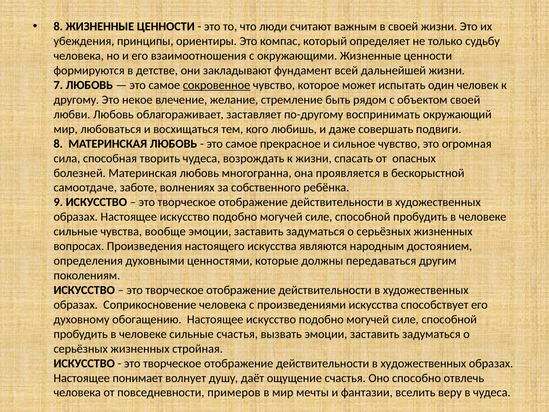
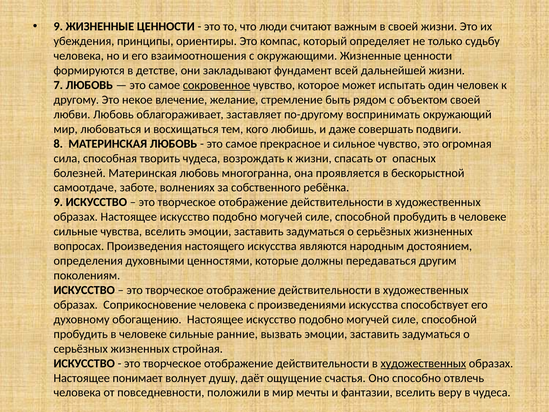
8 at (58, 27): 8 -> 9
чувства вообще: вообще -> вселить
сильные счастья: счастья -> ранние
художественных at (423, 363) underline: none -> present
примеров: примеров -> положили
